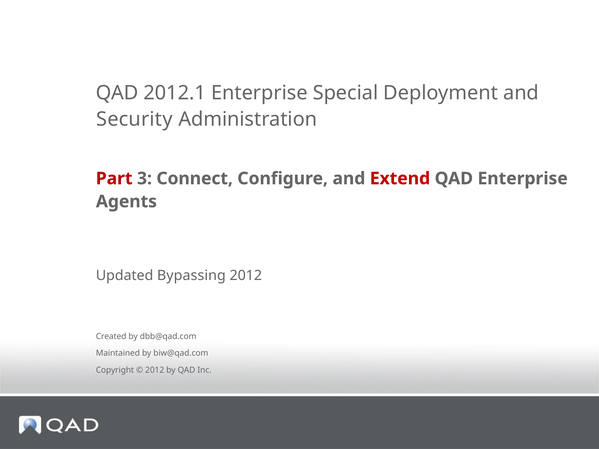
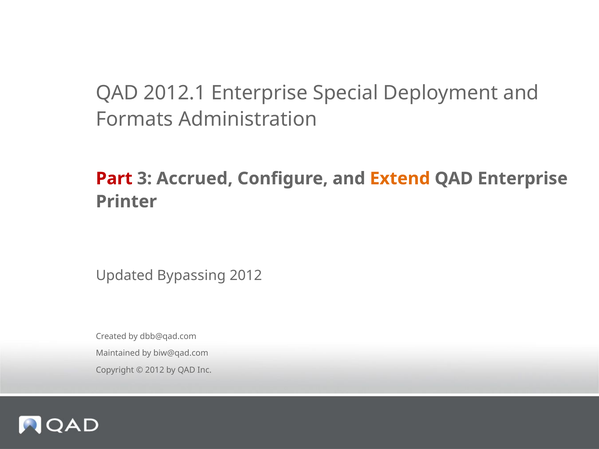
Security: Security -> Formats
Connect: Connect -> Accrued
Extend colour: red -> orange
Agents: Agents -> Printer
